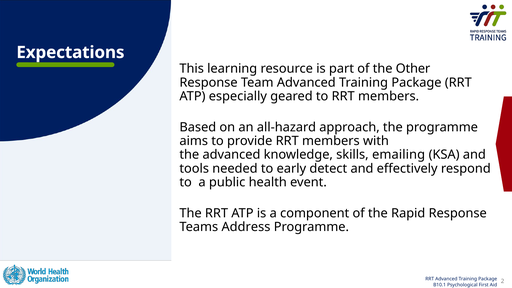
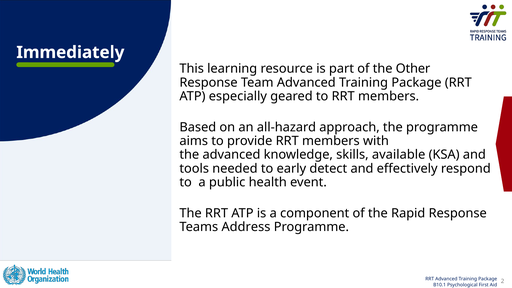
Expectations: Expectations -> Immediately
emailing: emailing -> available
